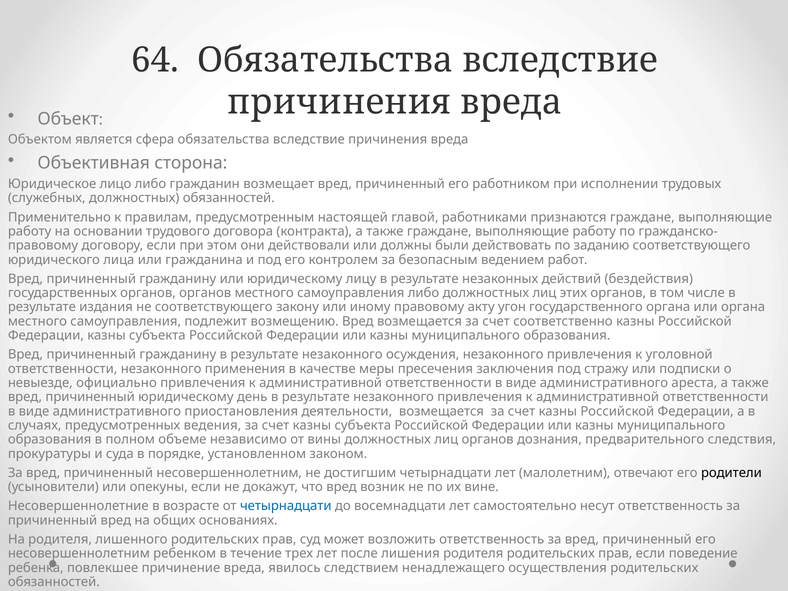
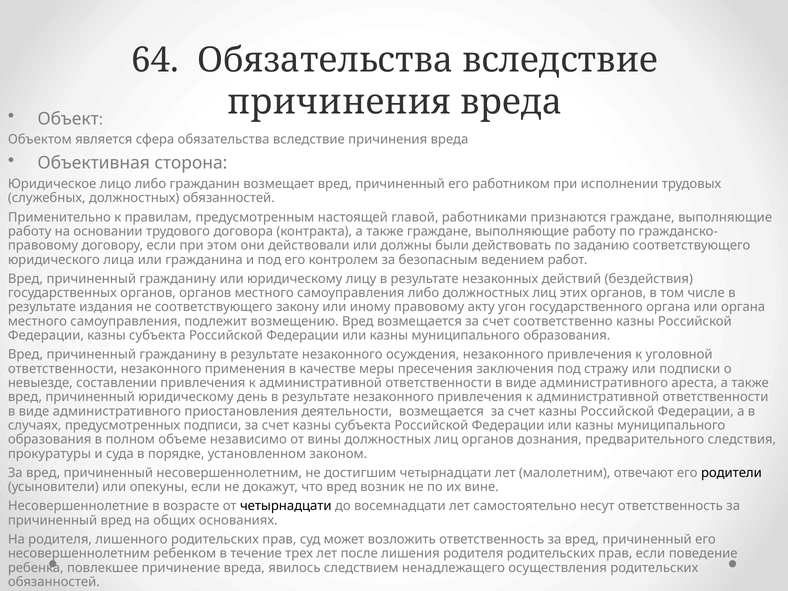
официально: официально -> составлении
ведения: ведения -> подписи
четырнадцати at (286, 506) colour: blue -> black
